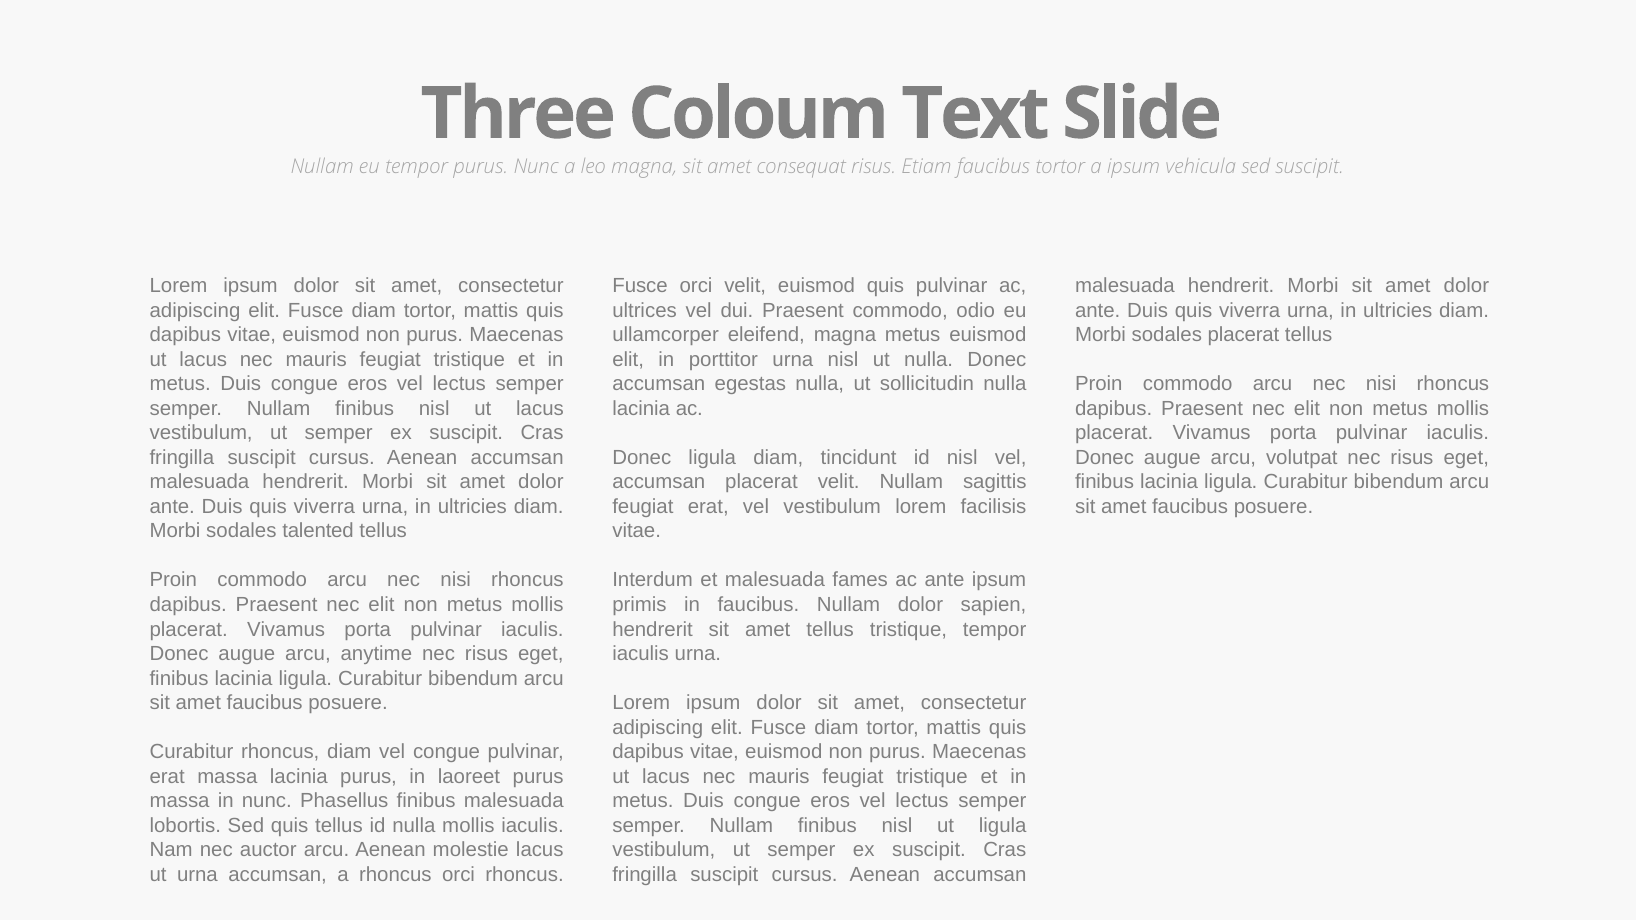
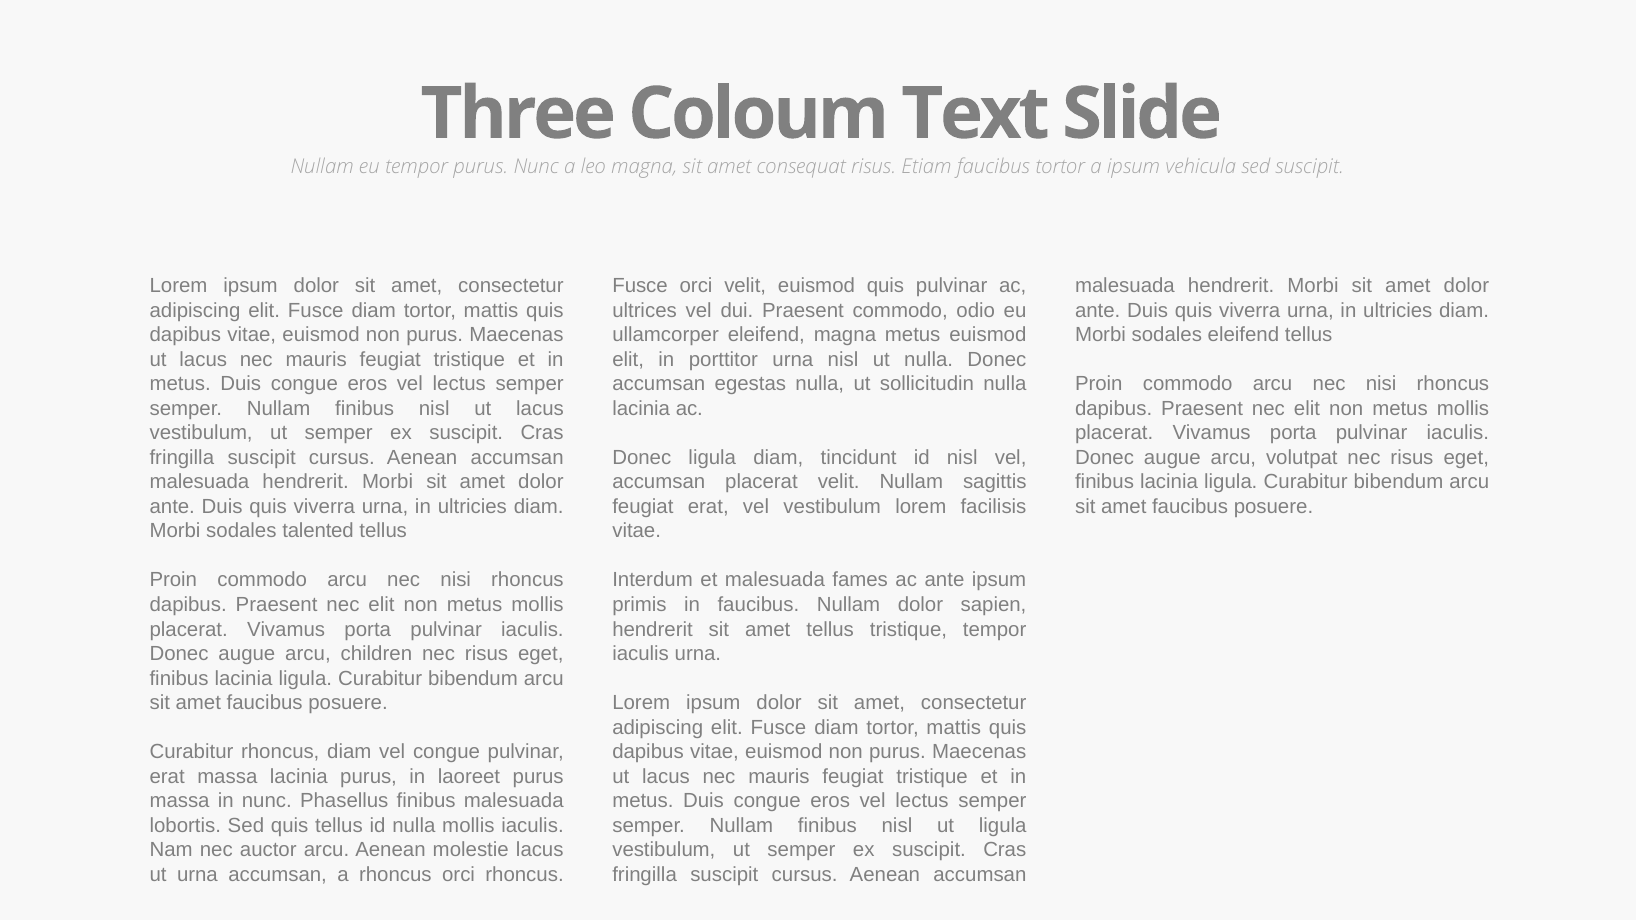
sodales placerat: placerat -> eleifend
anytime: anytime -> children
